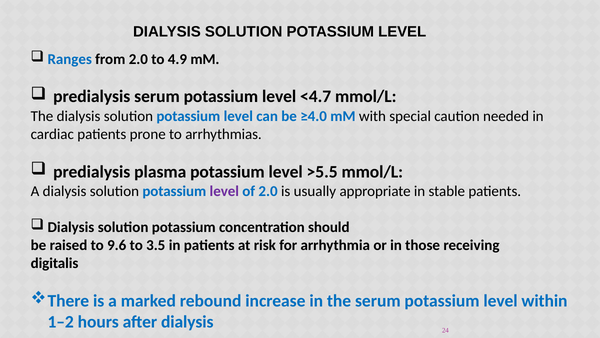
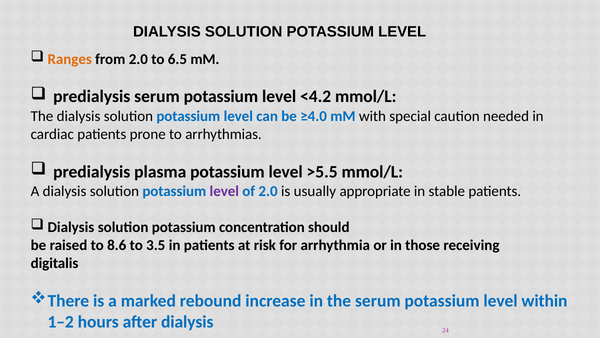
Ranges colour: blue -> orange
4.9: 4.9 -> 6.5
<4.7: <4.7 -> <4.2
9.6: 9.6 -> 8.6
